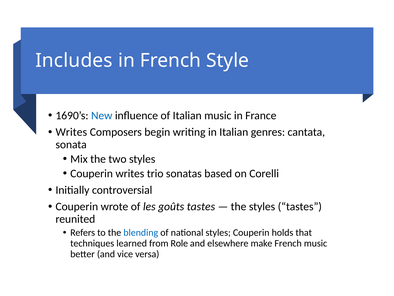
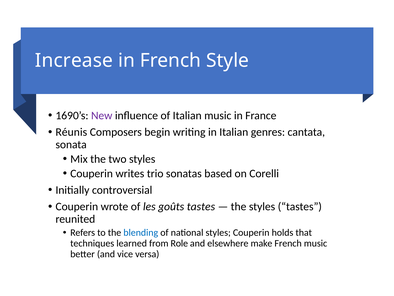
Includes: Includes -> Increase
New colour: blue -> purple
Writes at (71, 132): Writes -> Réunis
